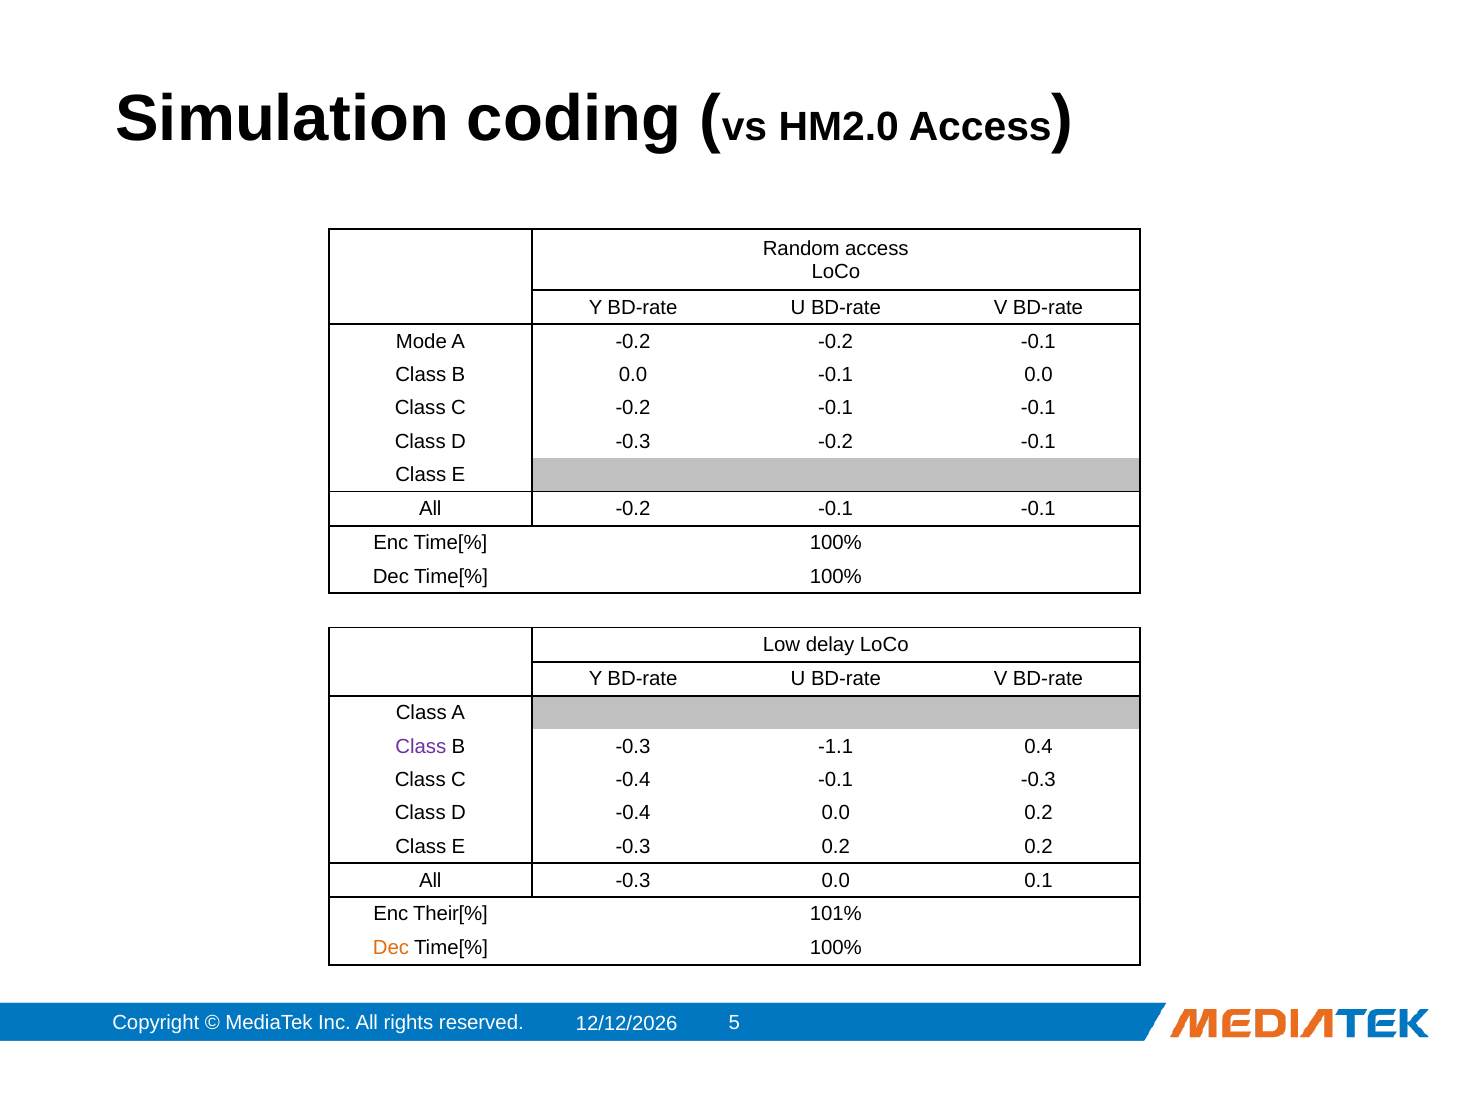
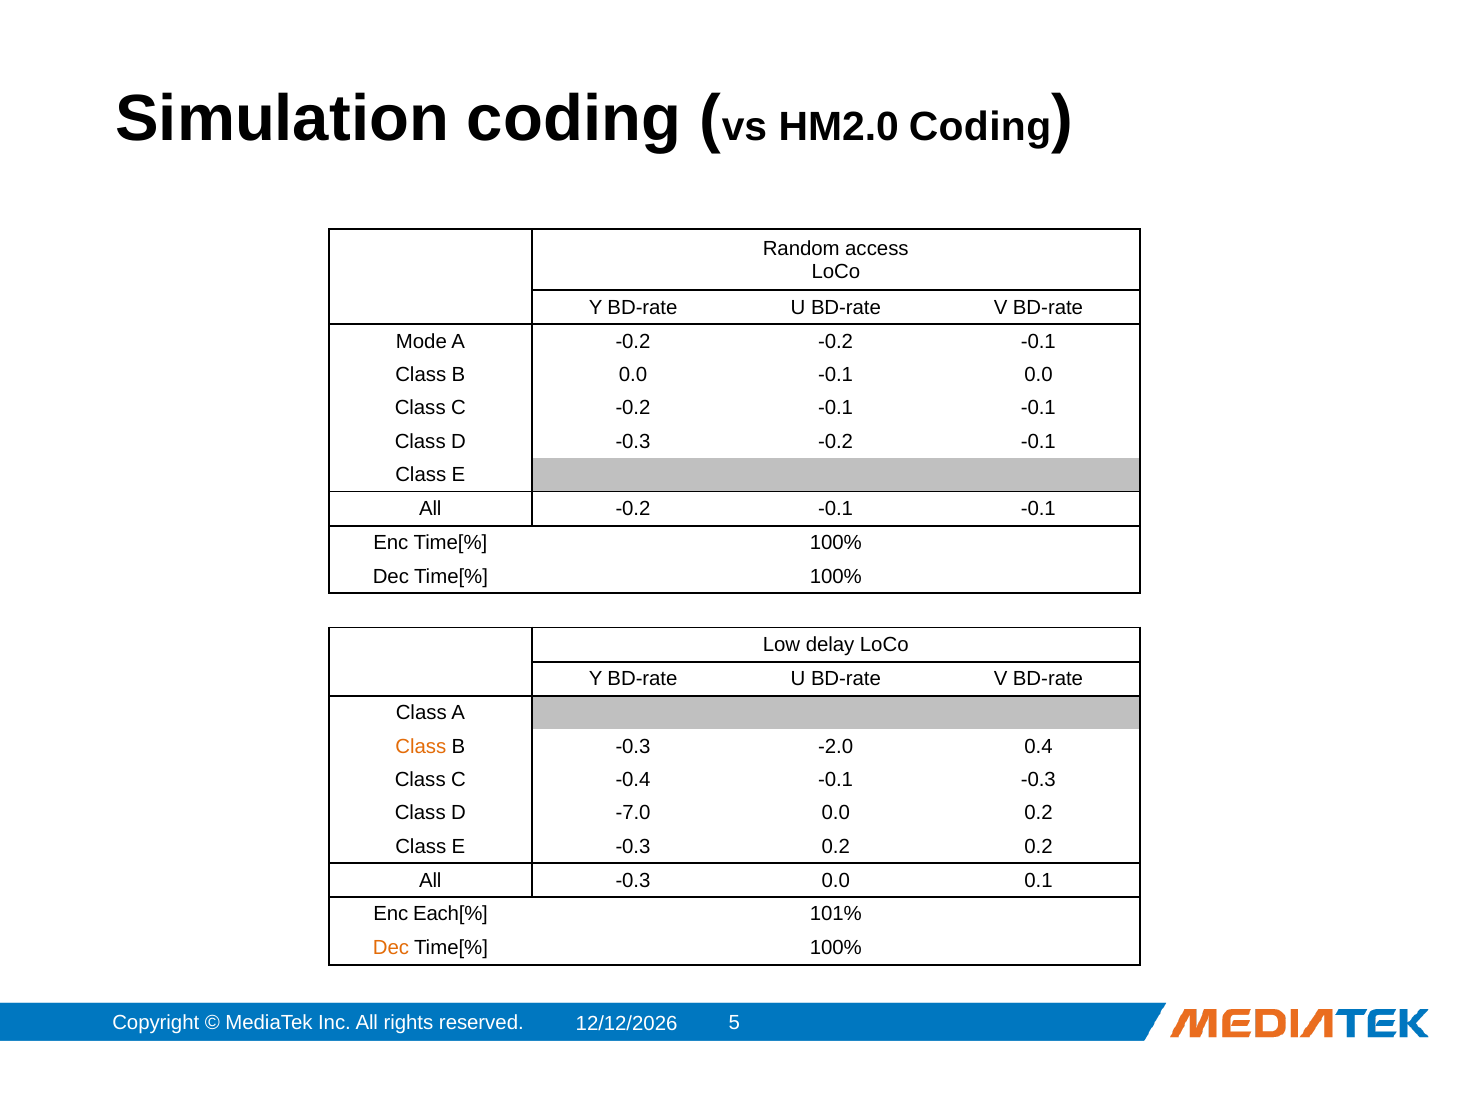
HM2.0 Access: Access -> Coding
Class at (421, 746) colour: purple -> orange
-1.1: -1.1 -> -2.0
D -0.4: -0.4 -> -7.0
Their[%: Their[% -> Each[%
